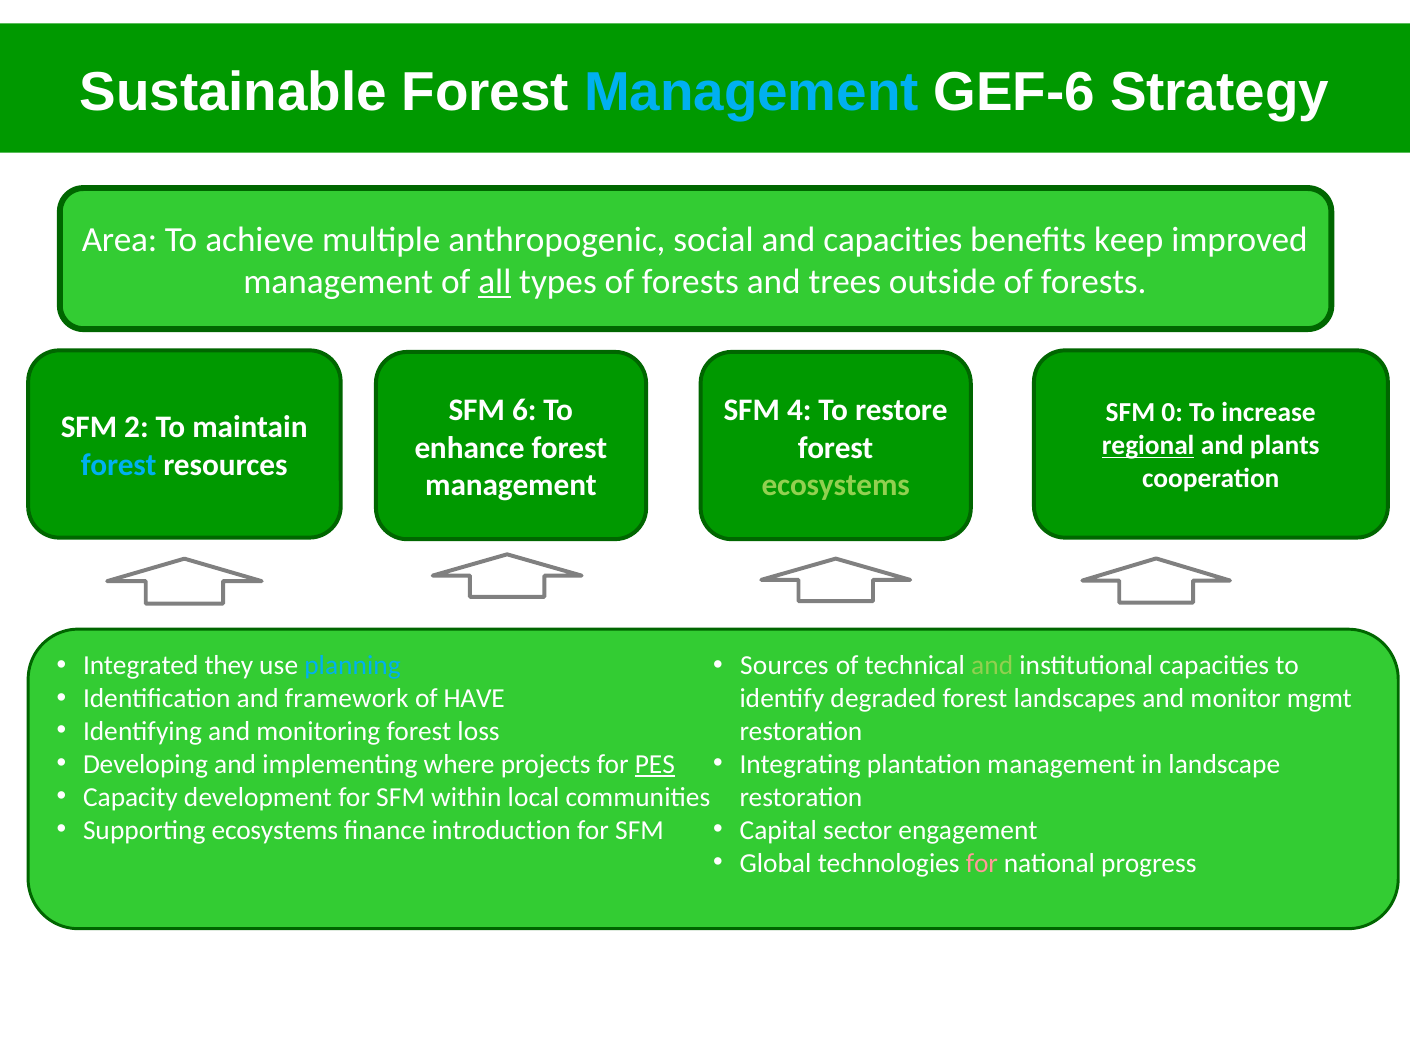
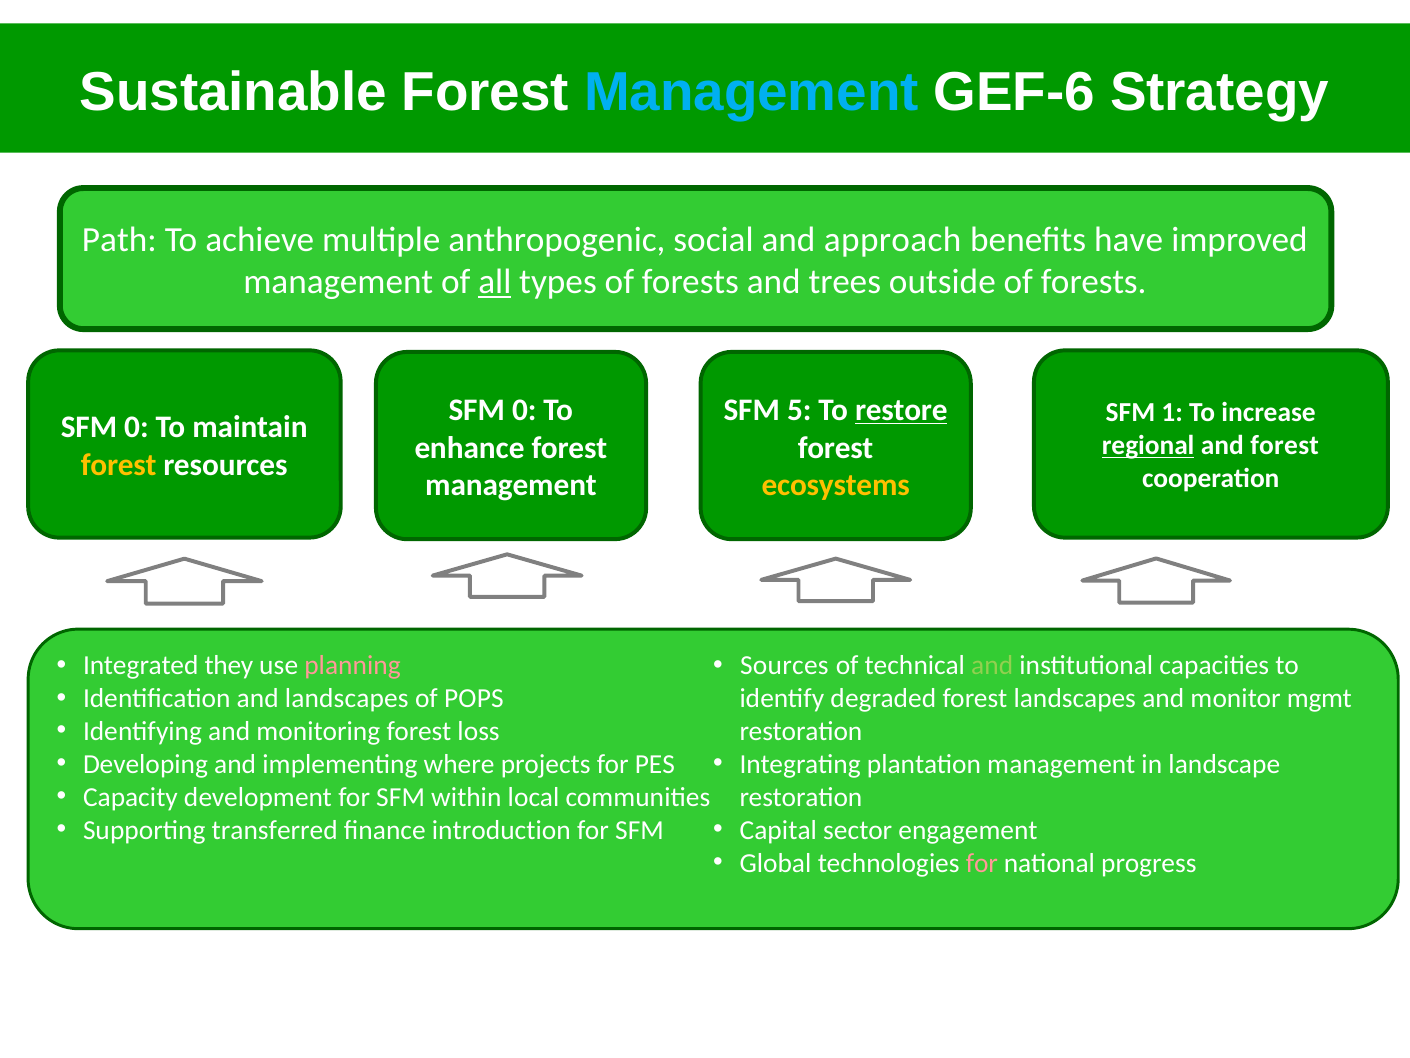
Area: Area -> Path
and capacities: capacities -> approach
keep: keep -> have
6 at (524, 410): 6 -> 0
4: 4 -> 5
restore underline: none -> present
0: 0 -> 1
2 at (136, 427): 2 -> 0
and plants: plants -> forest
forest at (119, 465) colour: light blue -> yellow
ecosystems at (836, 485) colour: light green -> yellow
planning colour: light blue -> pink
and framework: framework -> landscapes
HAVE: HAVE -> POPS
PES underline: present -> none
Supporting ecosystems: ecosystems -> transferred
